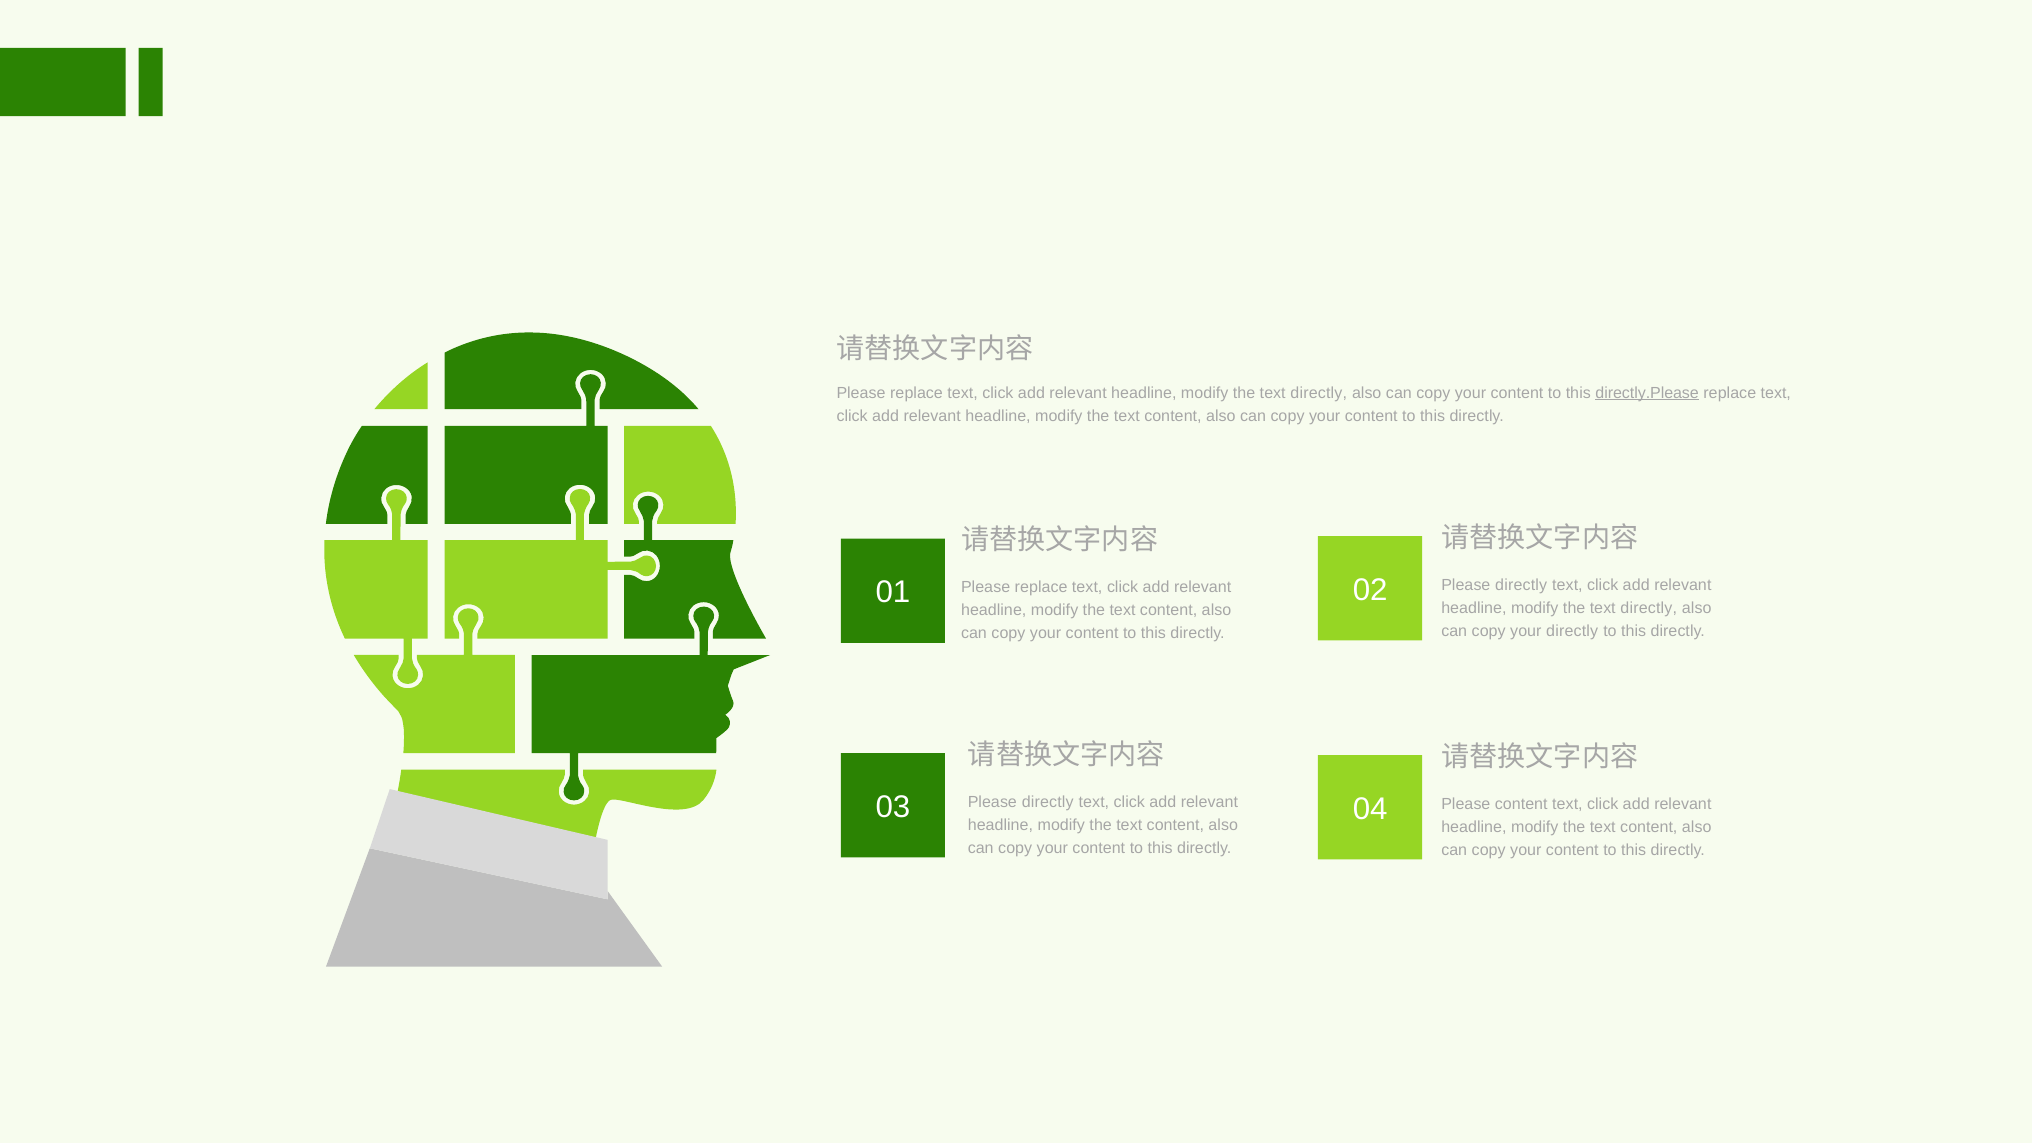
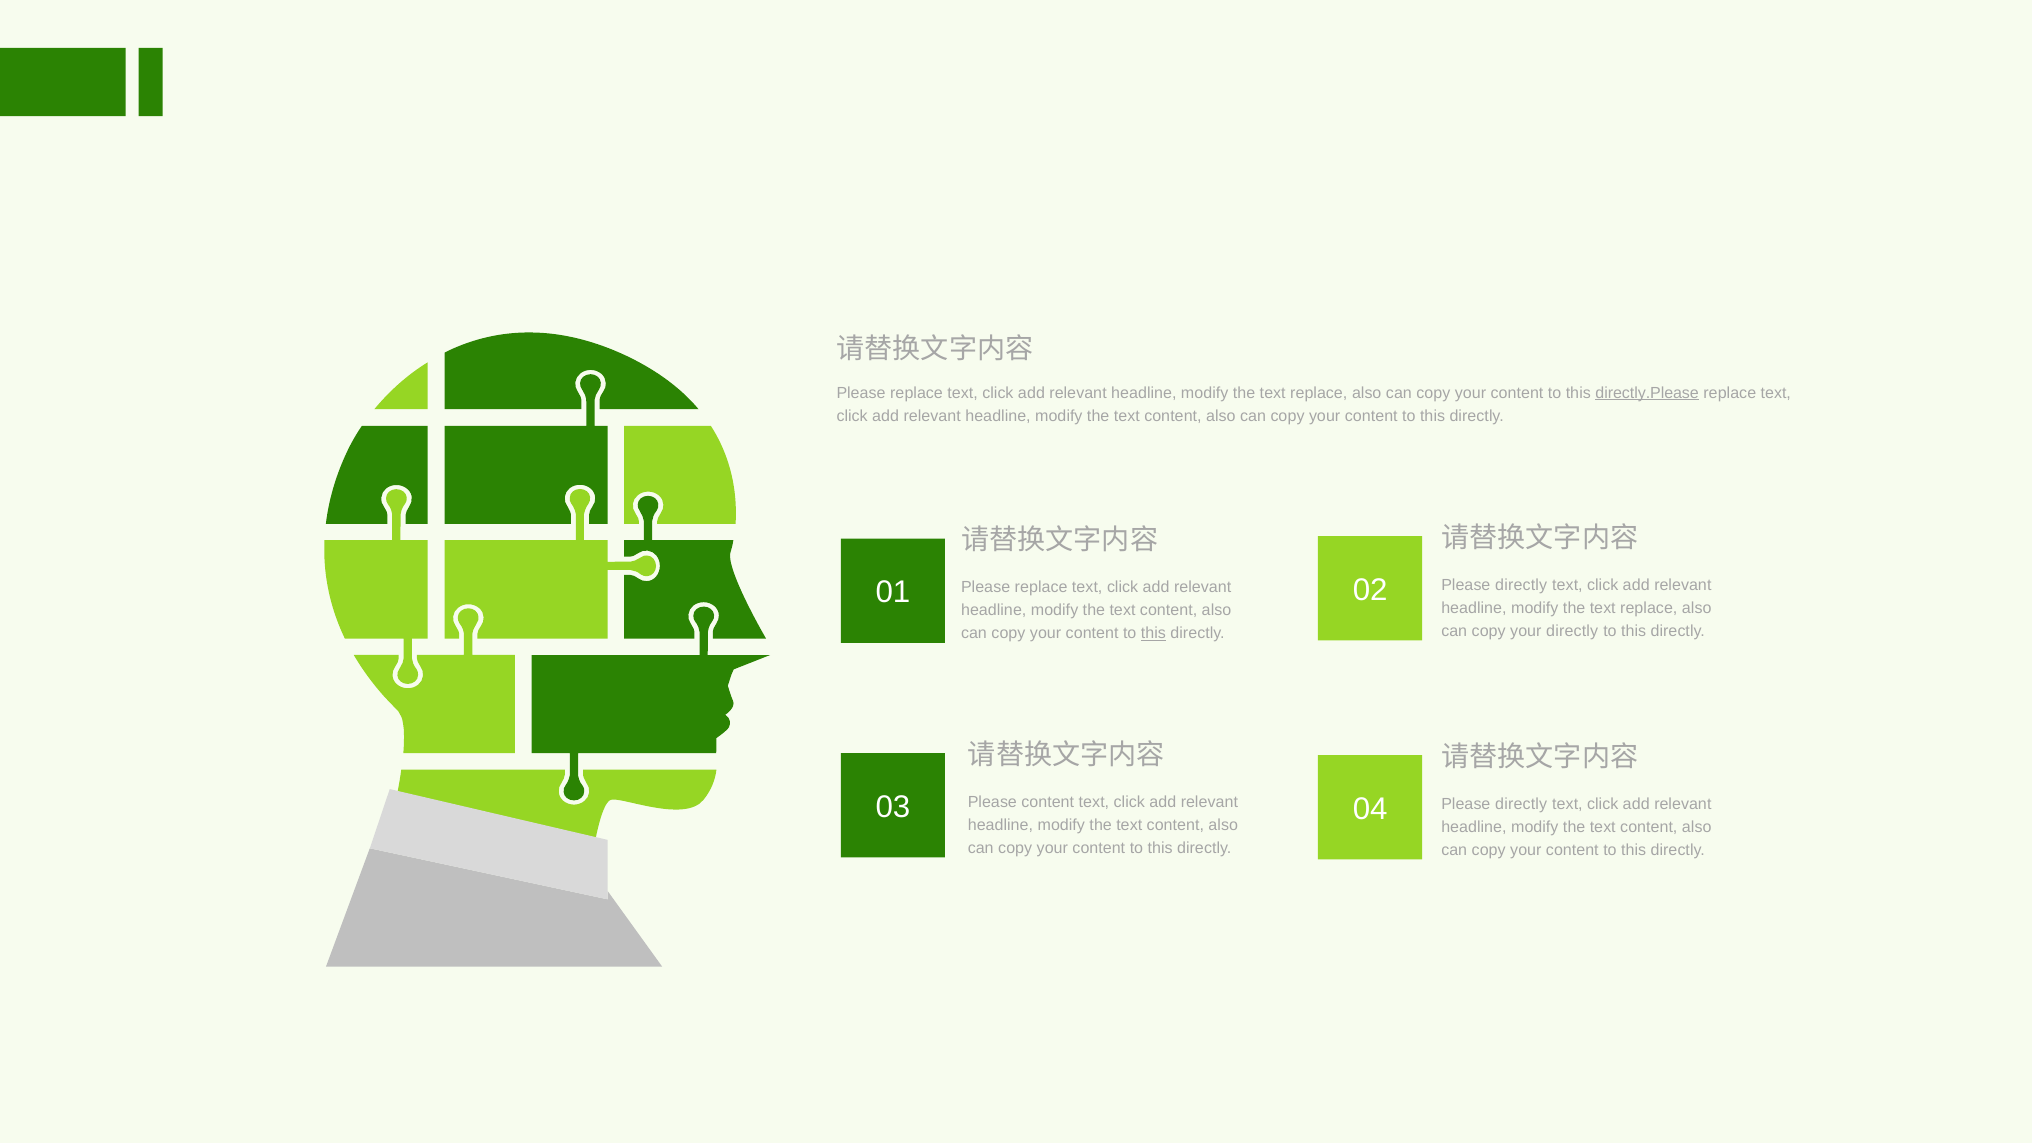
directly at (1319, 393): directly -> replace
directly at (1649, 608): directly -> replace
this at (1153, 634) underline: none -> present
directly at (1048, 802): directly -> content
content at (1521, 804): content -> directly
